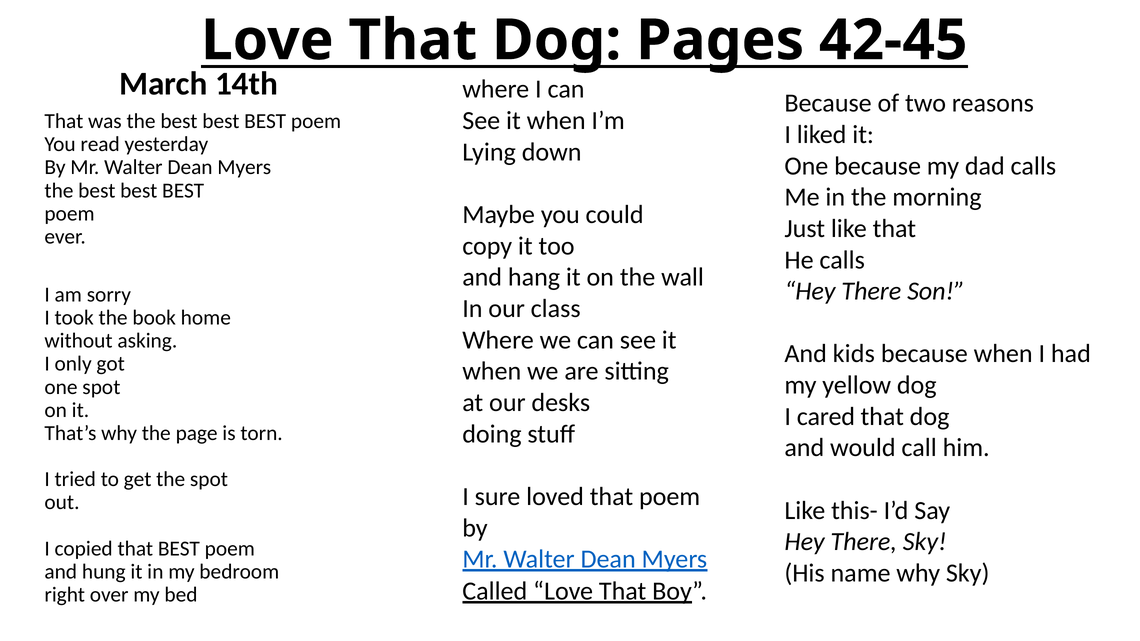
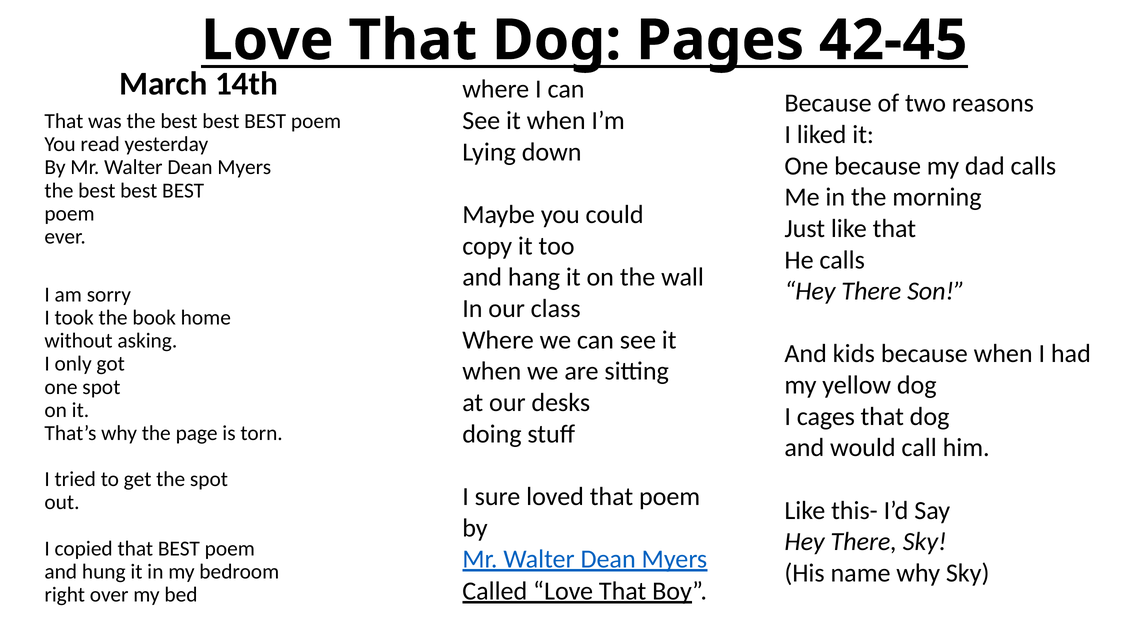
cared: cared -> cages
